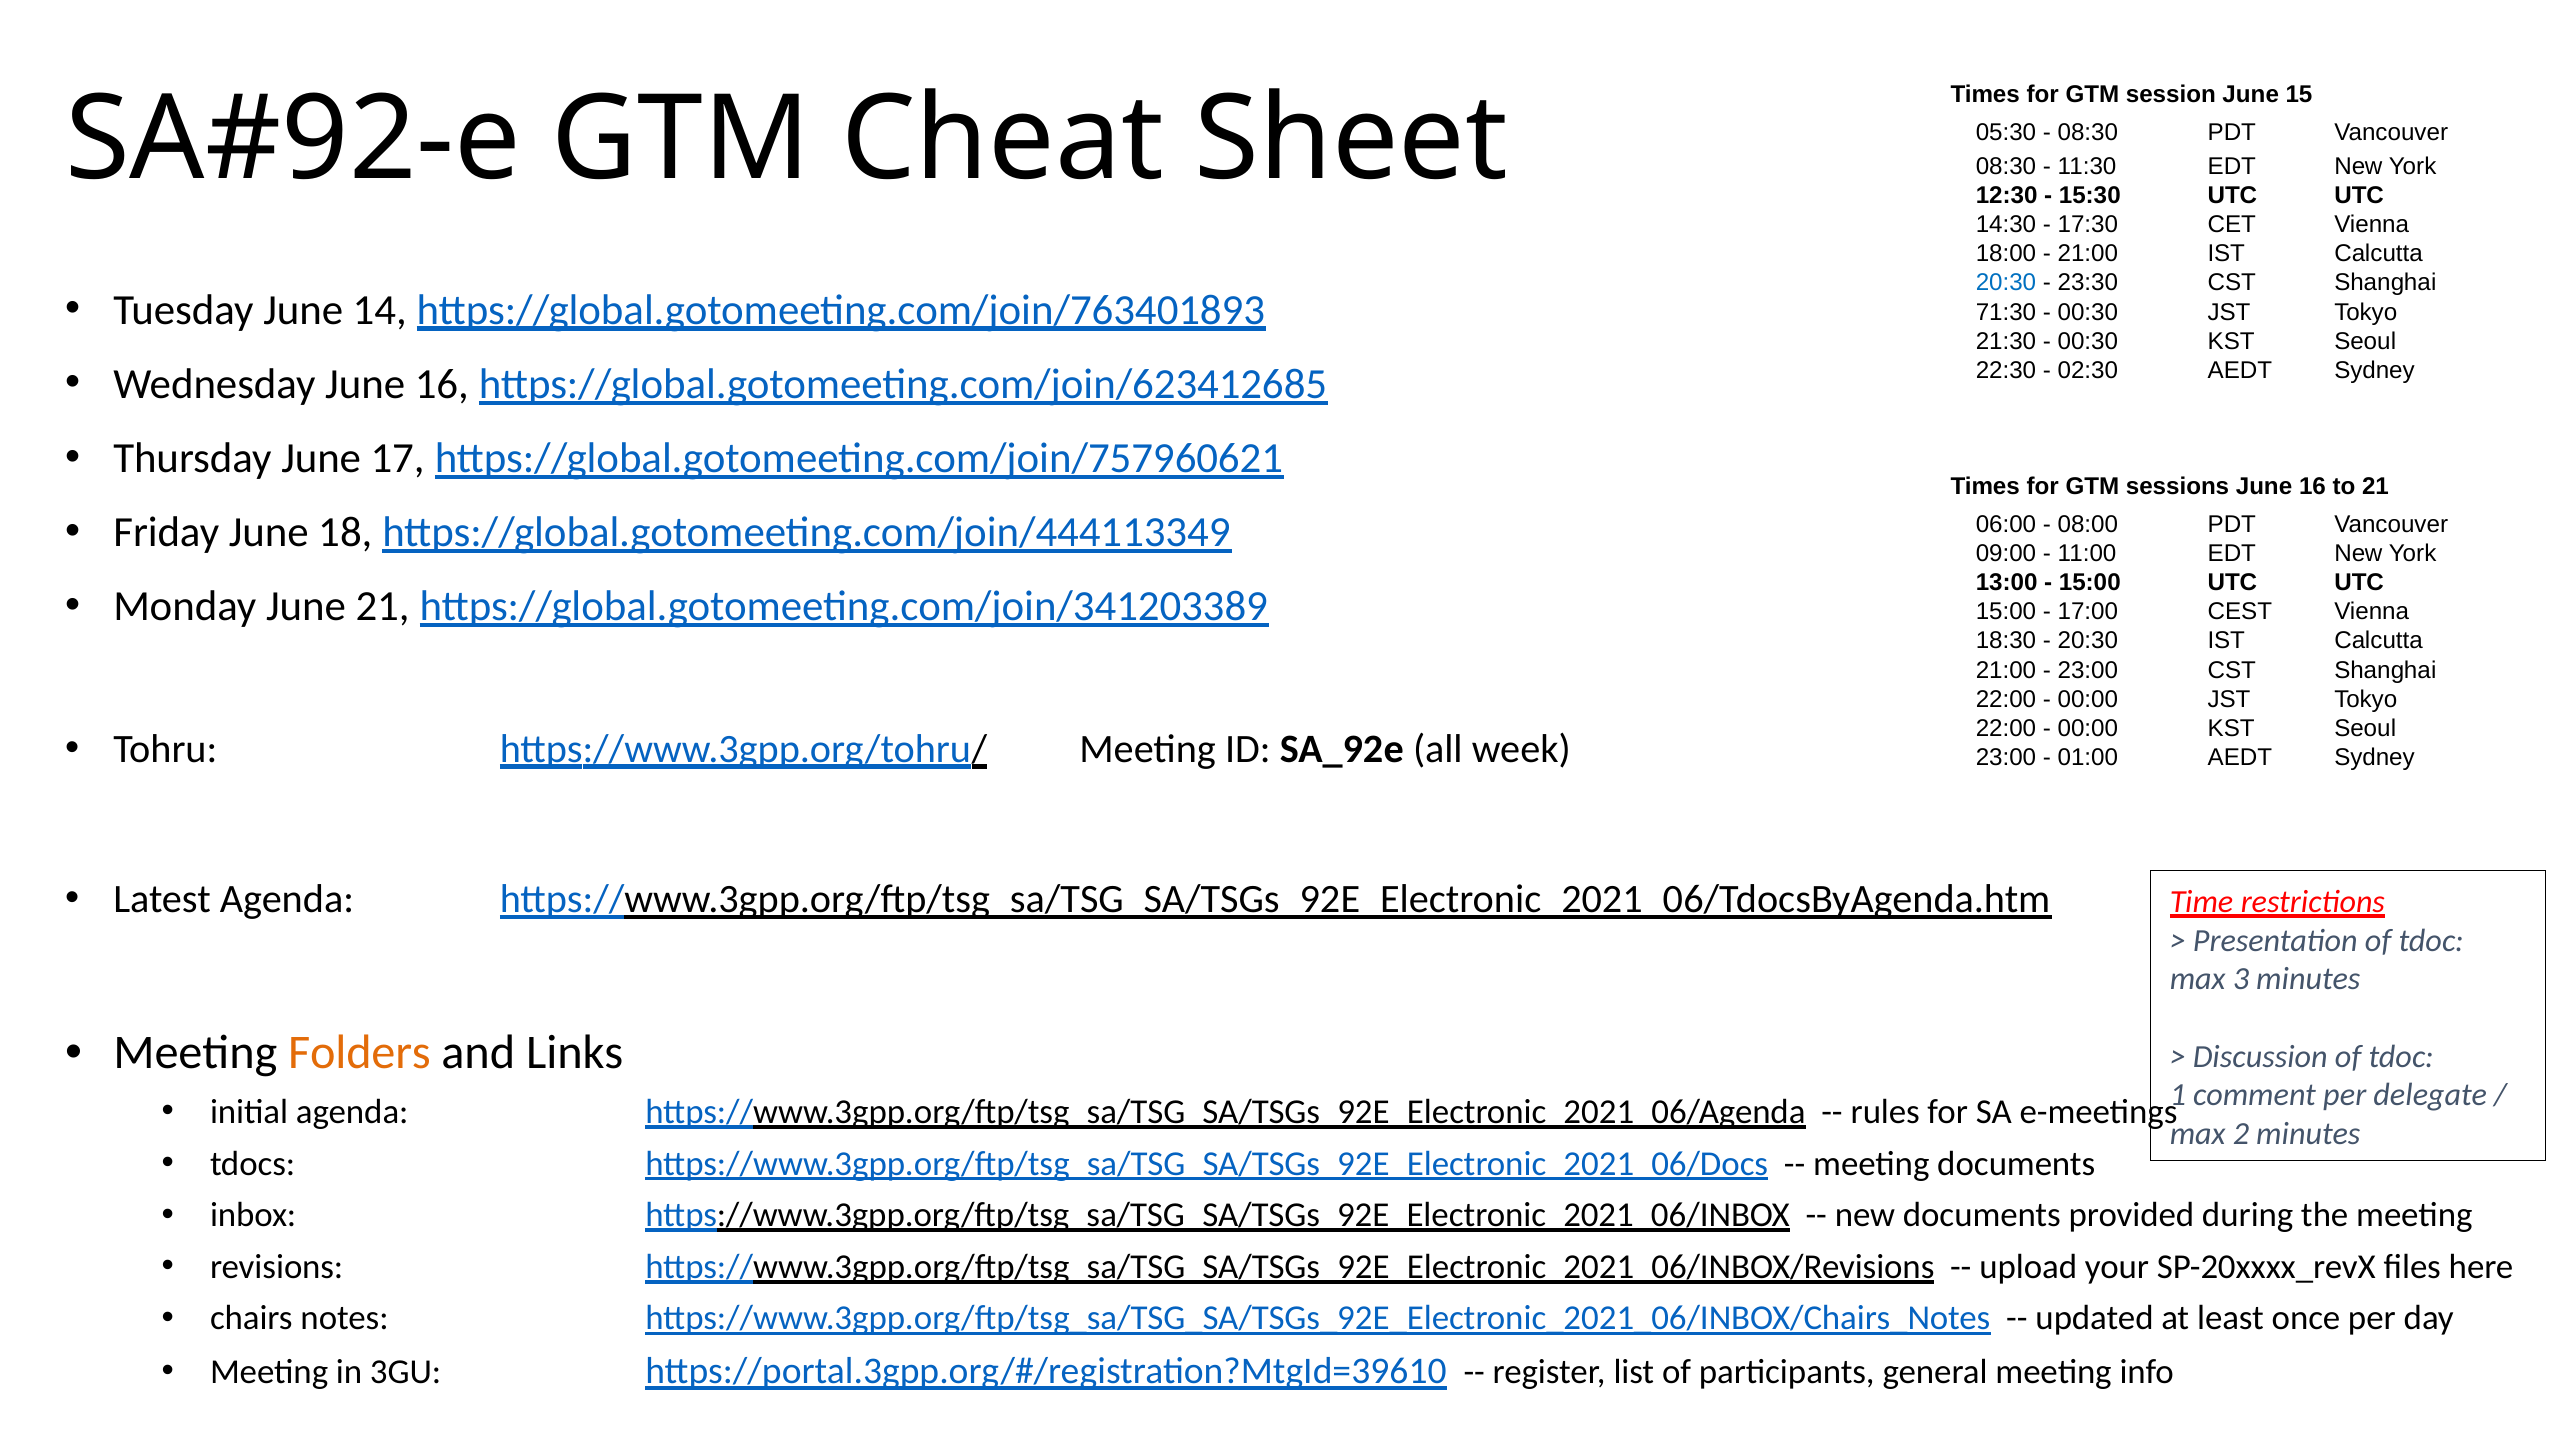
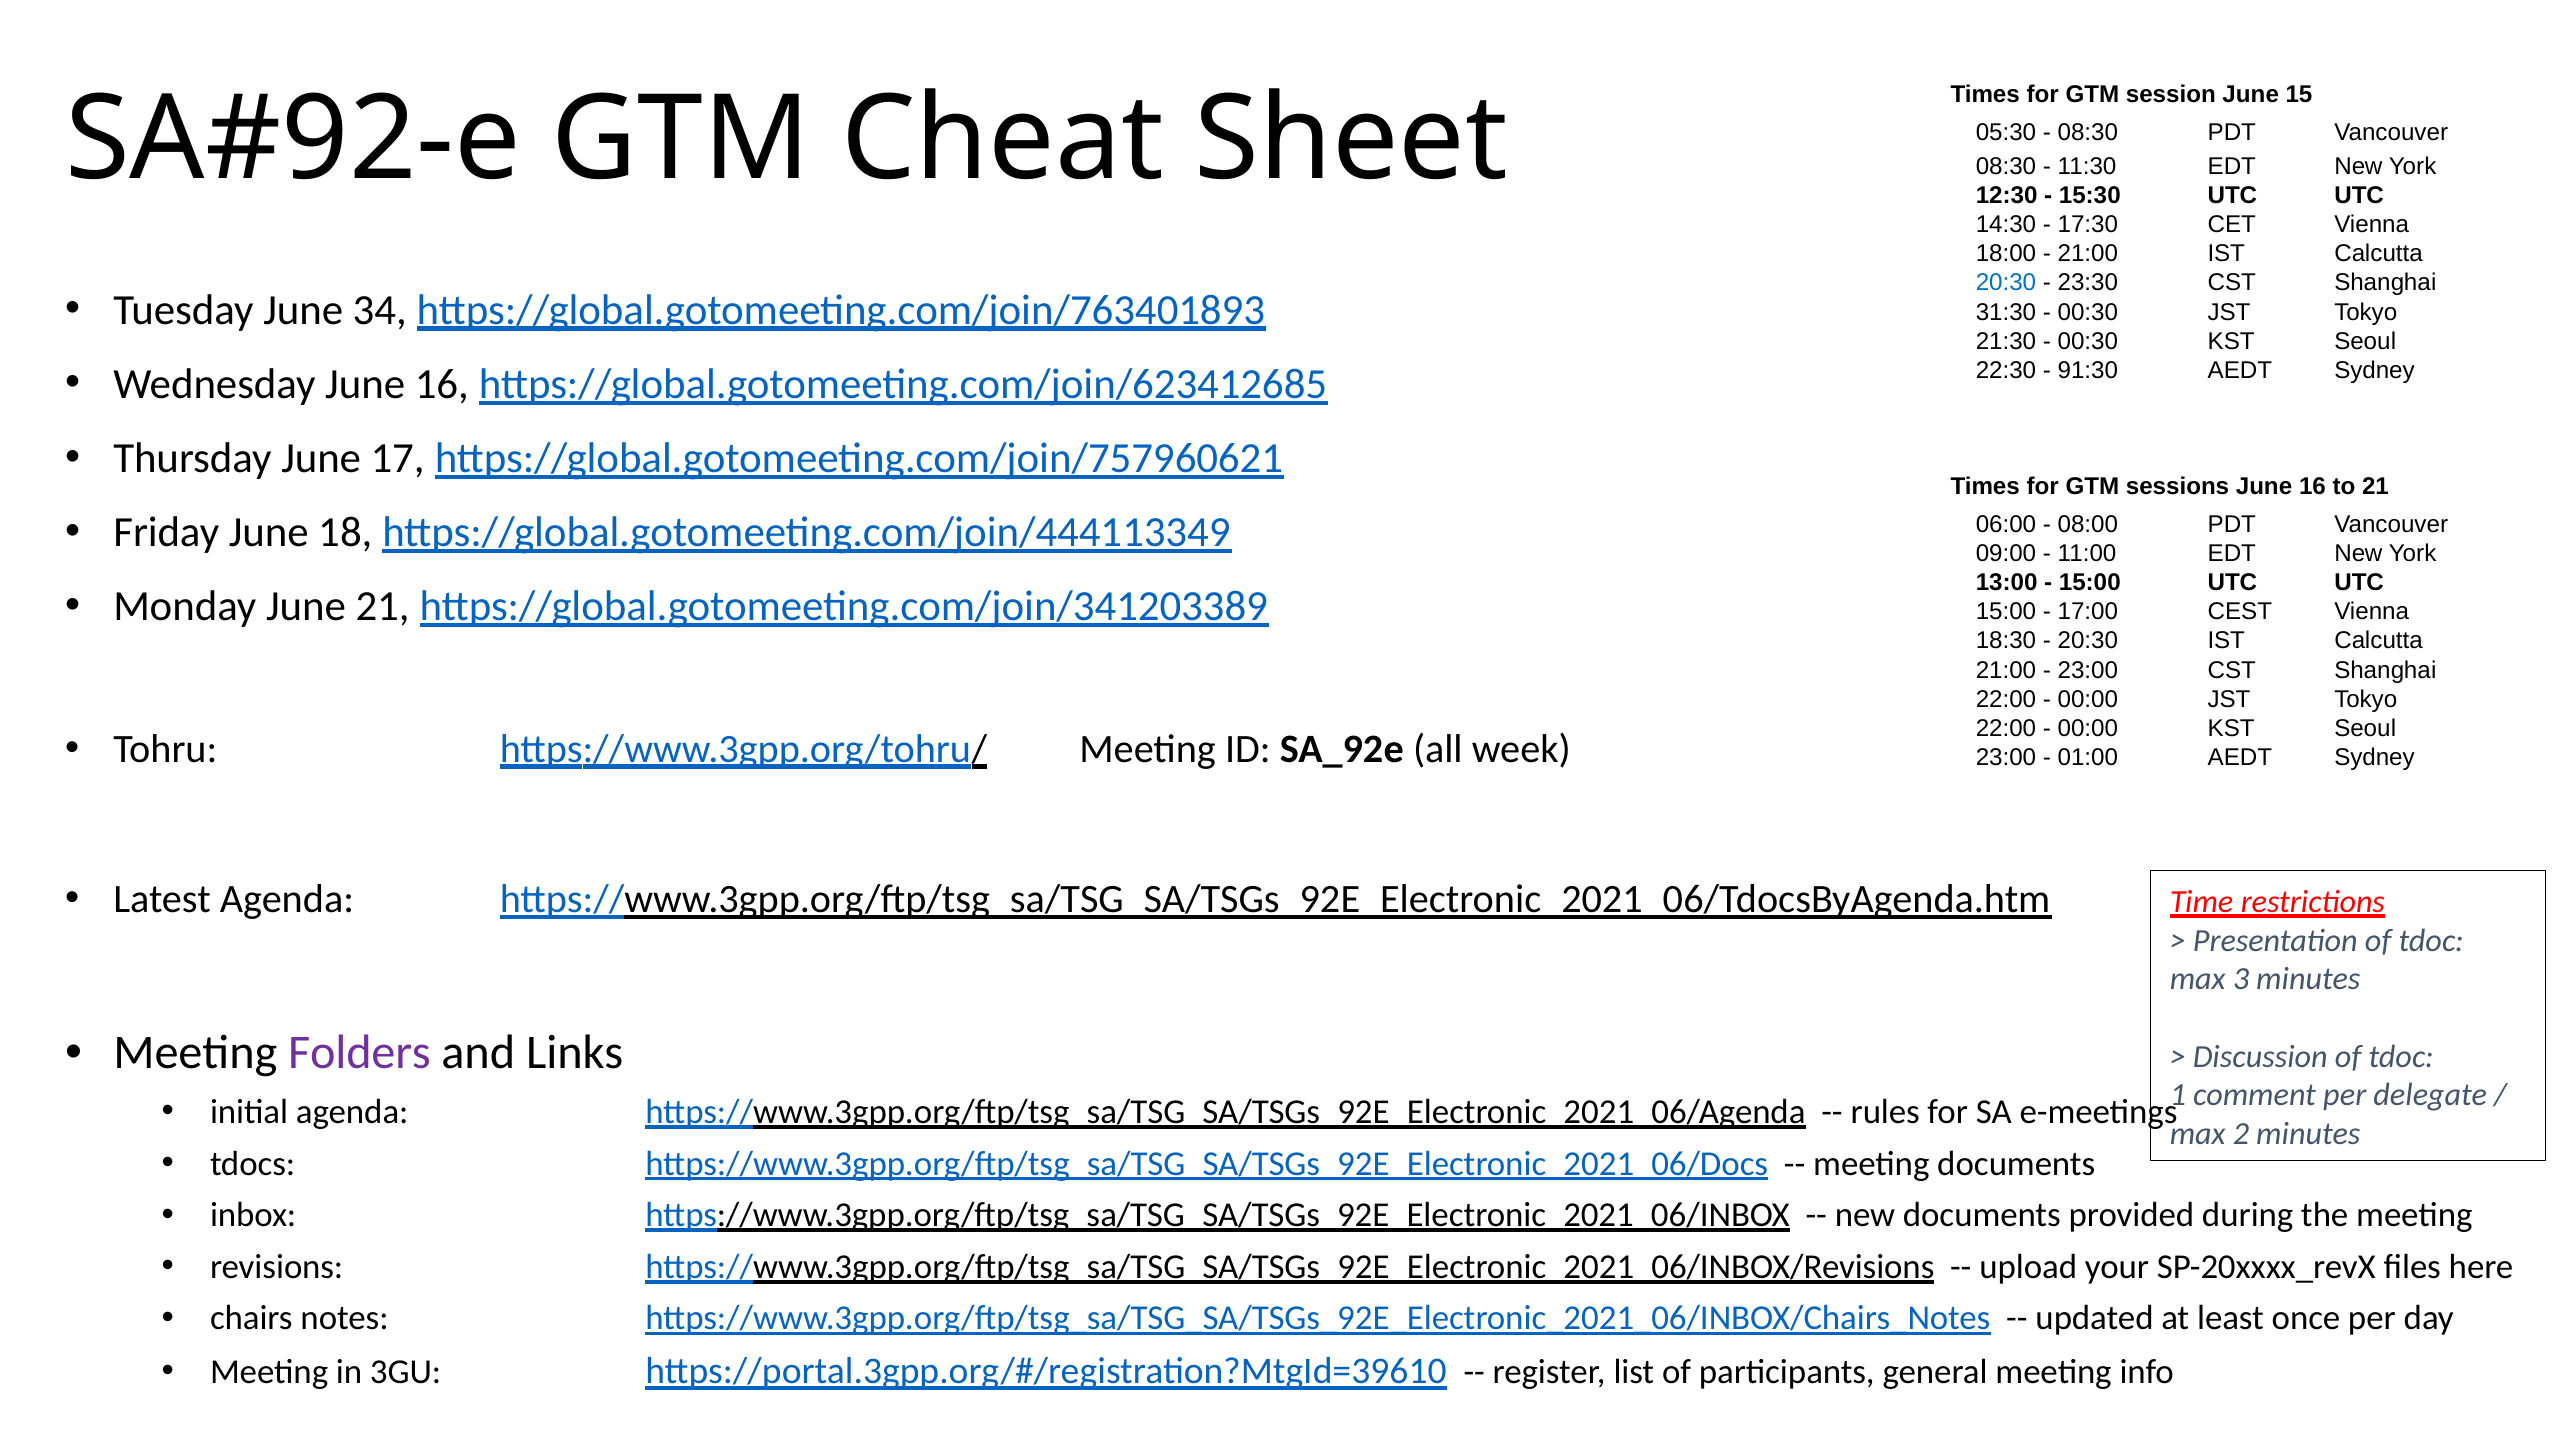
14: 14 -> 34
71:30: 71:30 -> 31:30
02:30: 02:30 -> 91:30
Folders colour: orange -> purple
